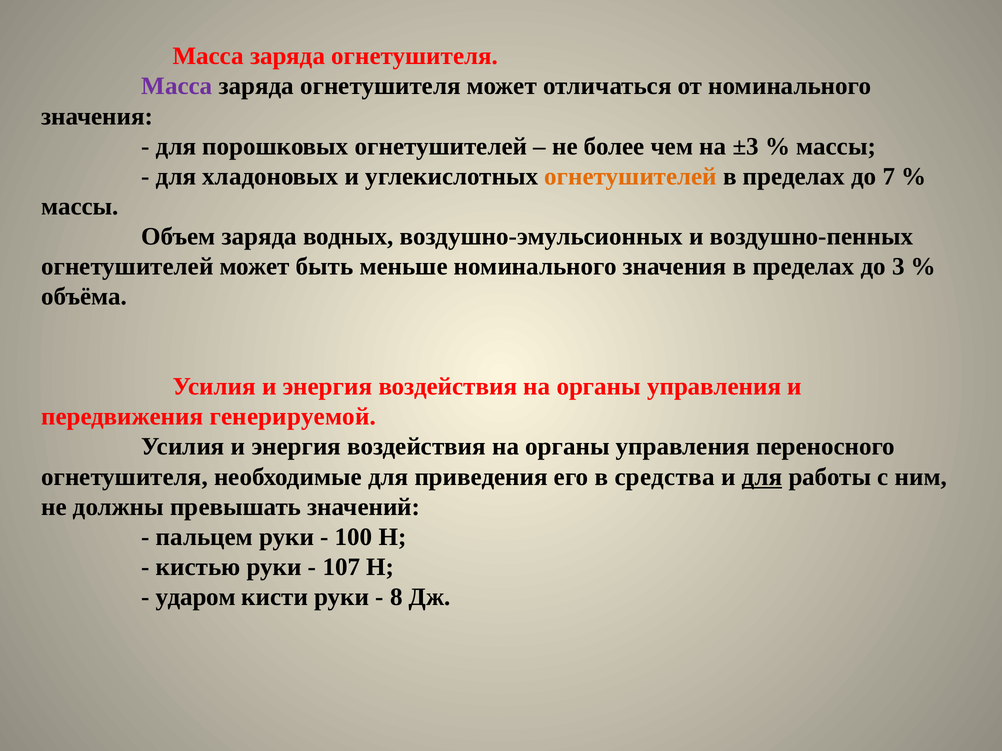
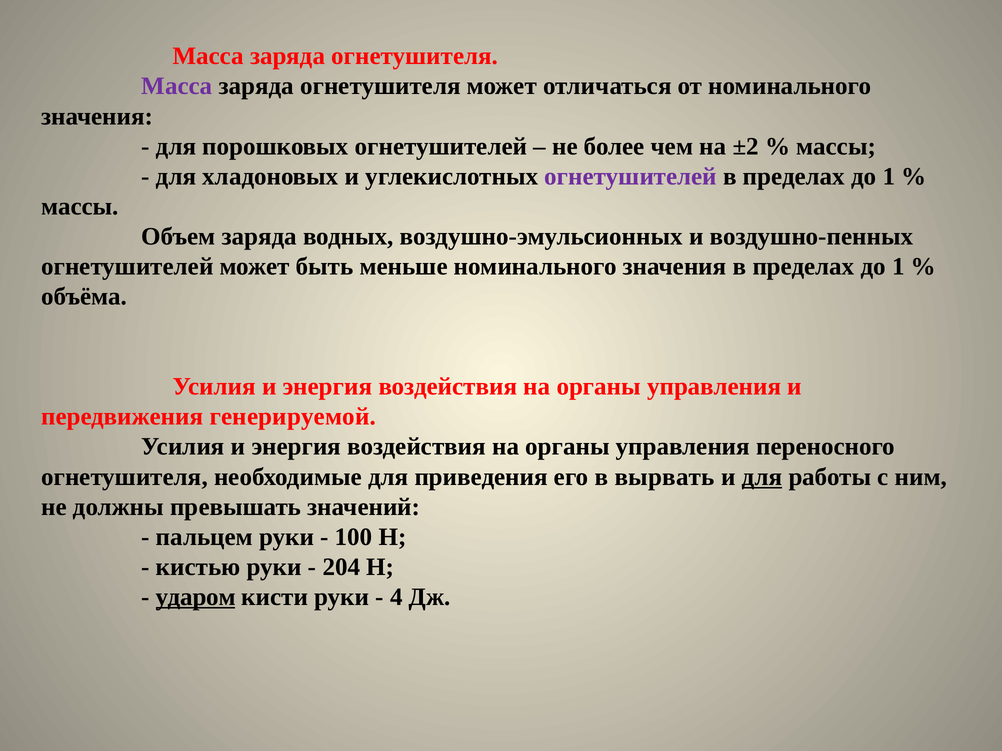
±3: ±3 -> ±2
огнетушителей at (631, 176) colour: orange -> purple
7 at (889, 176): 7 -> 1
3 at (898, 267): 3 -> 1
средства: средства -> вырвать
107: 107 -> 204
ударом underline: none -> present
8: 8 -> 4
